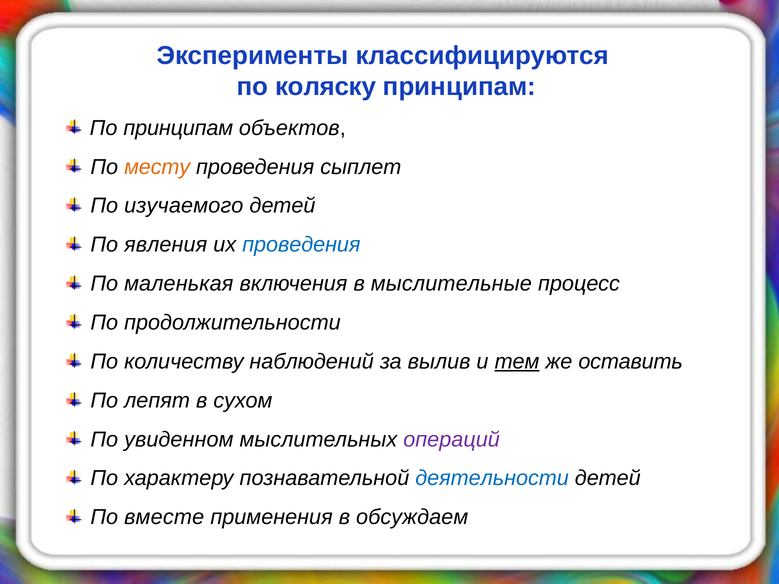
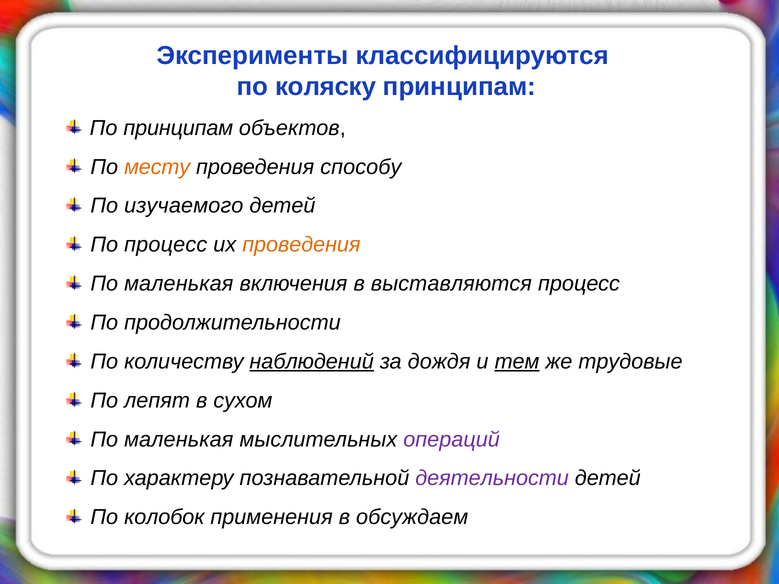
сыплет: сыплет -> способу
По явления: явления -> процесс
проведения at (301, 245) colour: blue -> orange
мыслительные: мыслительные -> выставляются
наблюдений underline: none -> present
вылив: вылив -> дождя
оставить: оставить -> трудовые
увиденном at (179, 440): увиденном -> маленькая
деятельности colour: blue -> purple
вместе: вместе -> колобок
